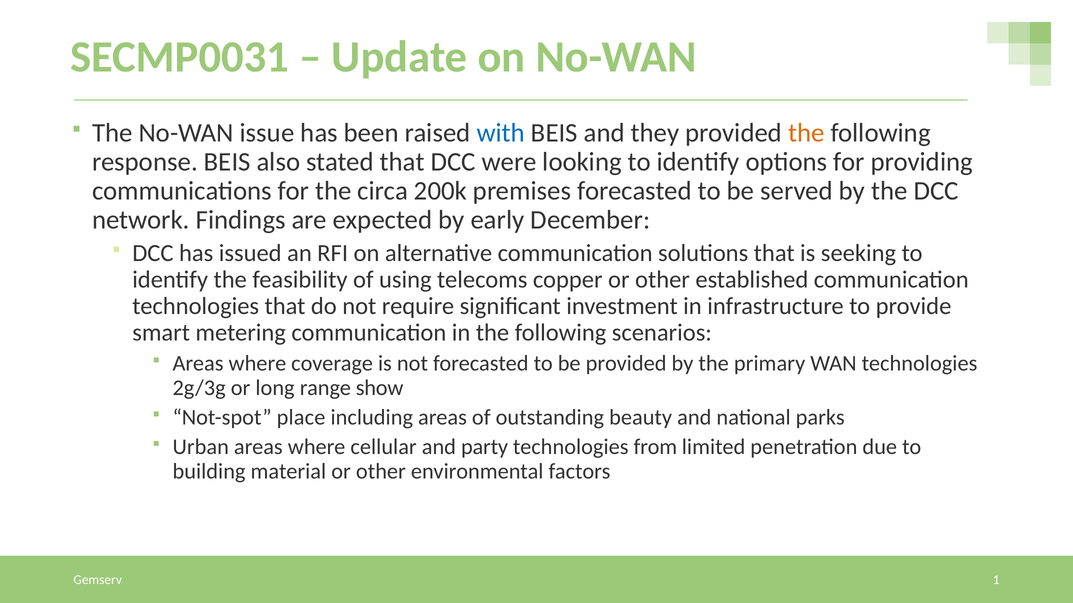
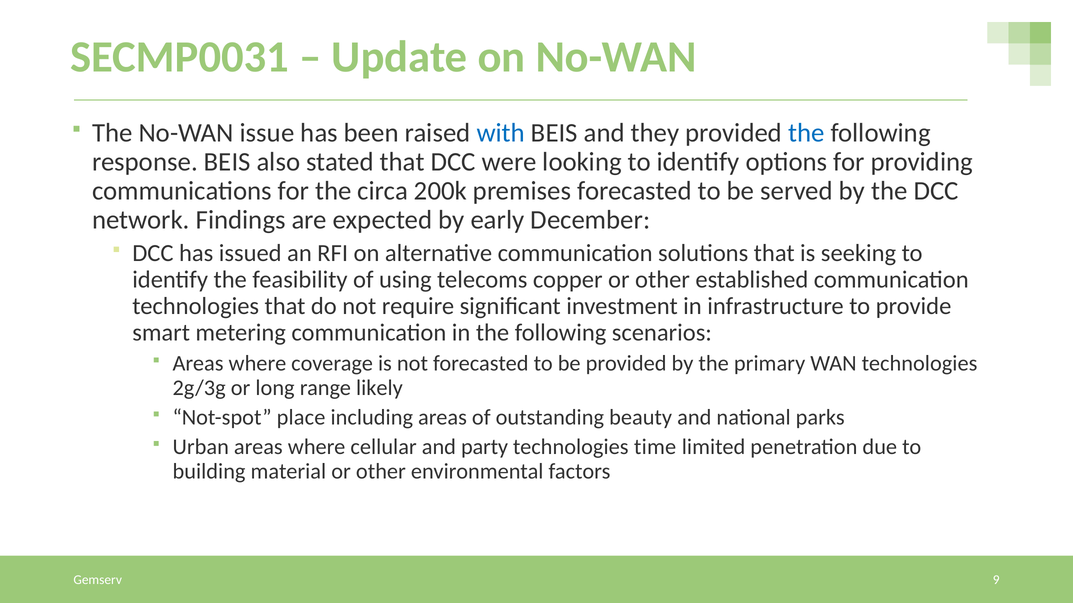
the at (806, 133) colour: orange -> blue
show: show -> likely
from: from -> time
1: 1 -> 9
